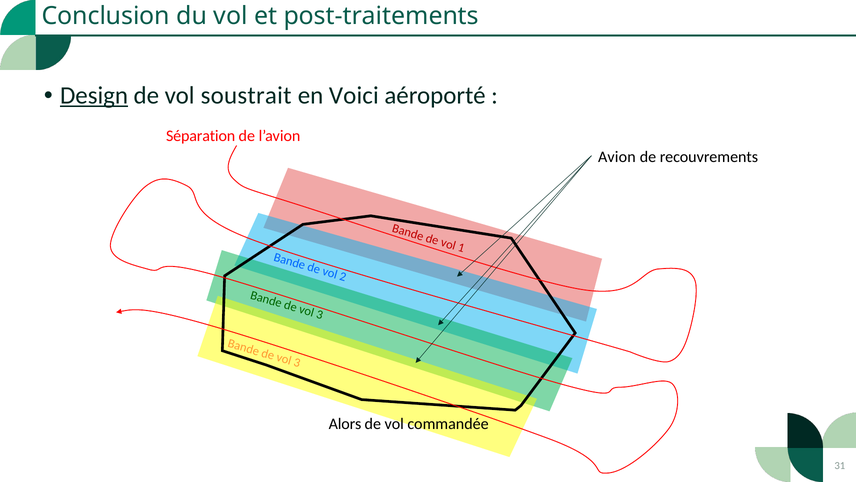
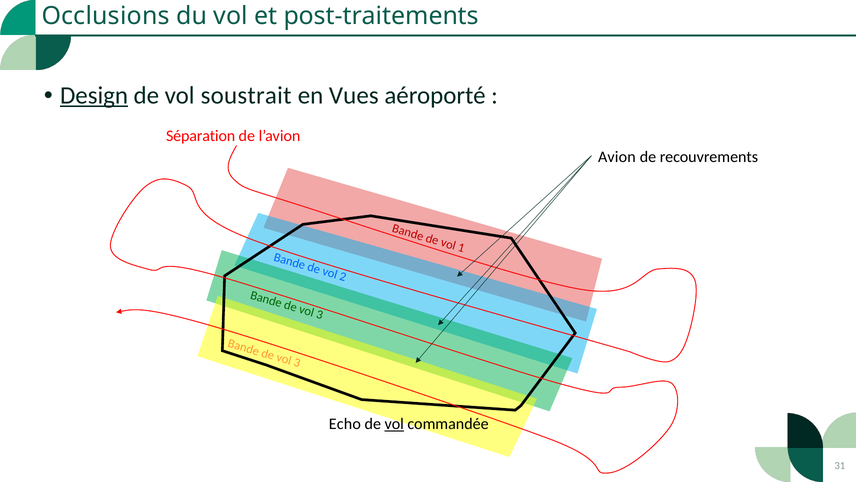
Conclusion: Conclusion -> Occlusions
Voici: Voici -> Vues
Alors: Alors -> Echo
vol at (394, 424) underline: none -> present
